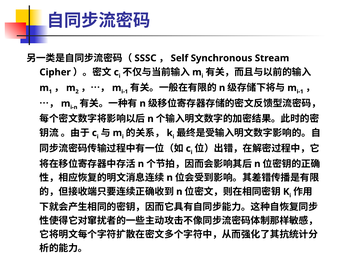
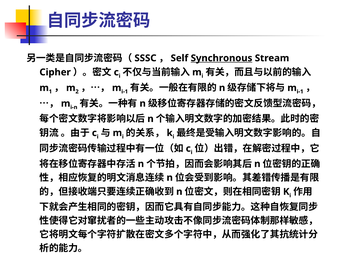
Synchronous underline: none -> present
